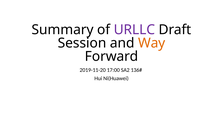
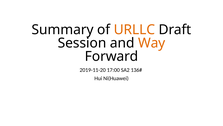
URLLC colour: purple -> orange
